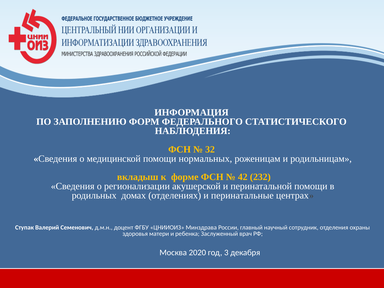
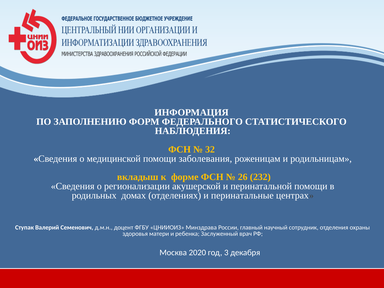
нормальных: нормальных -> заболевания
42: 42 -> 26
